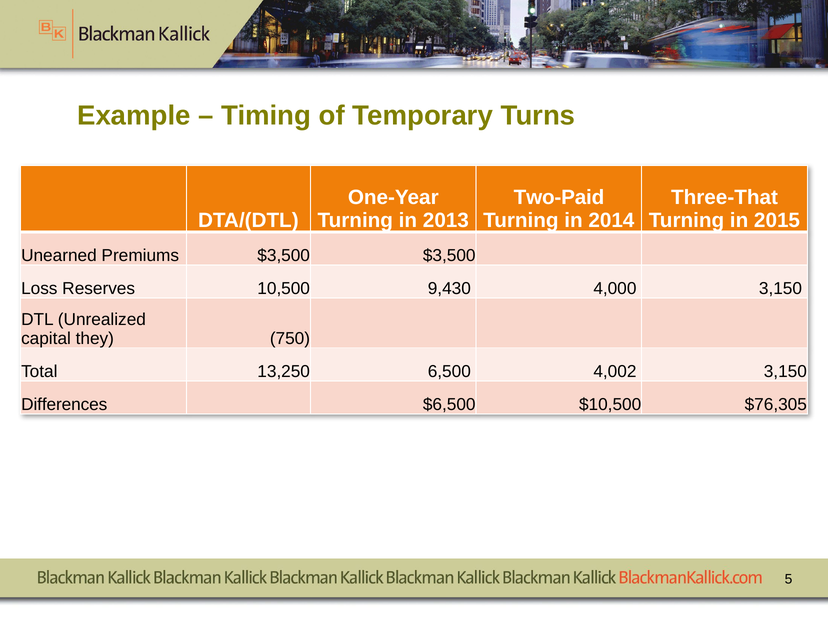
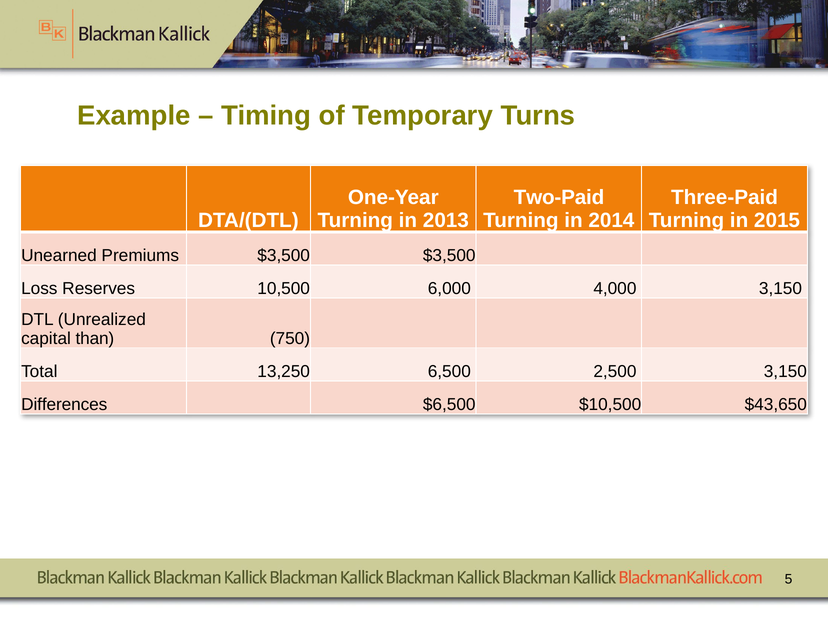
Three-That: Three-That -> Three-Paid
9,430: 9,430 -> 6,000
they: they -> than
4,002: 4,002 -> 2,500
$76,305: $76,305 -> $43,650
